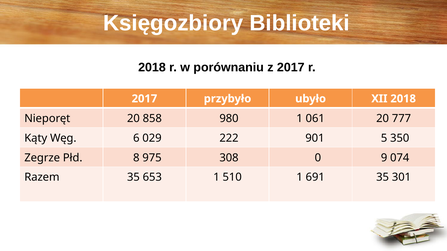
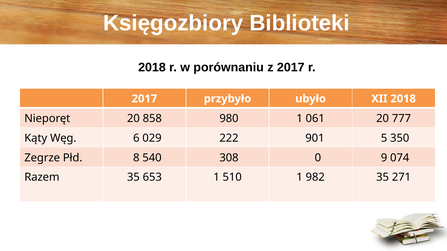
975: 975 -> 540
691: 691 -> 982
301: 301 -> 271
